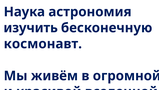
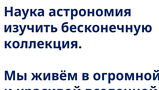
космонавт: космонавт -> коллекция
